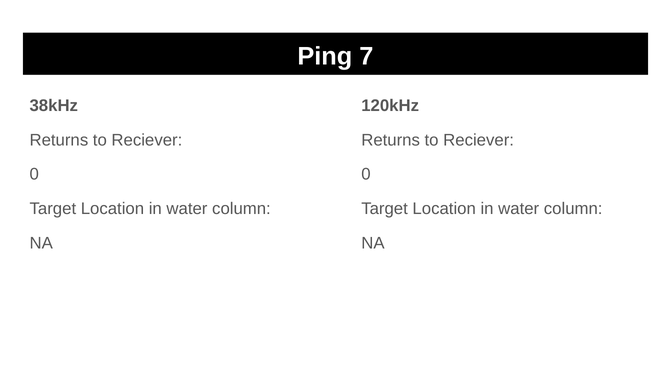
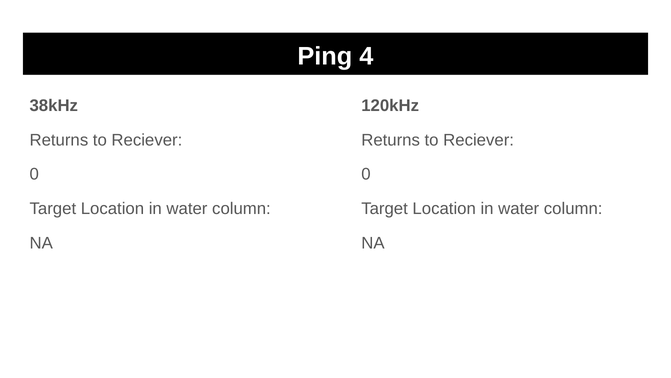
7: 7 -> 4
